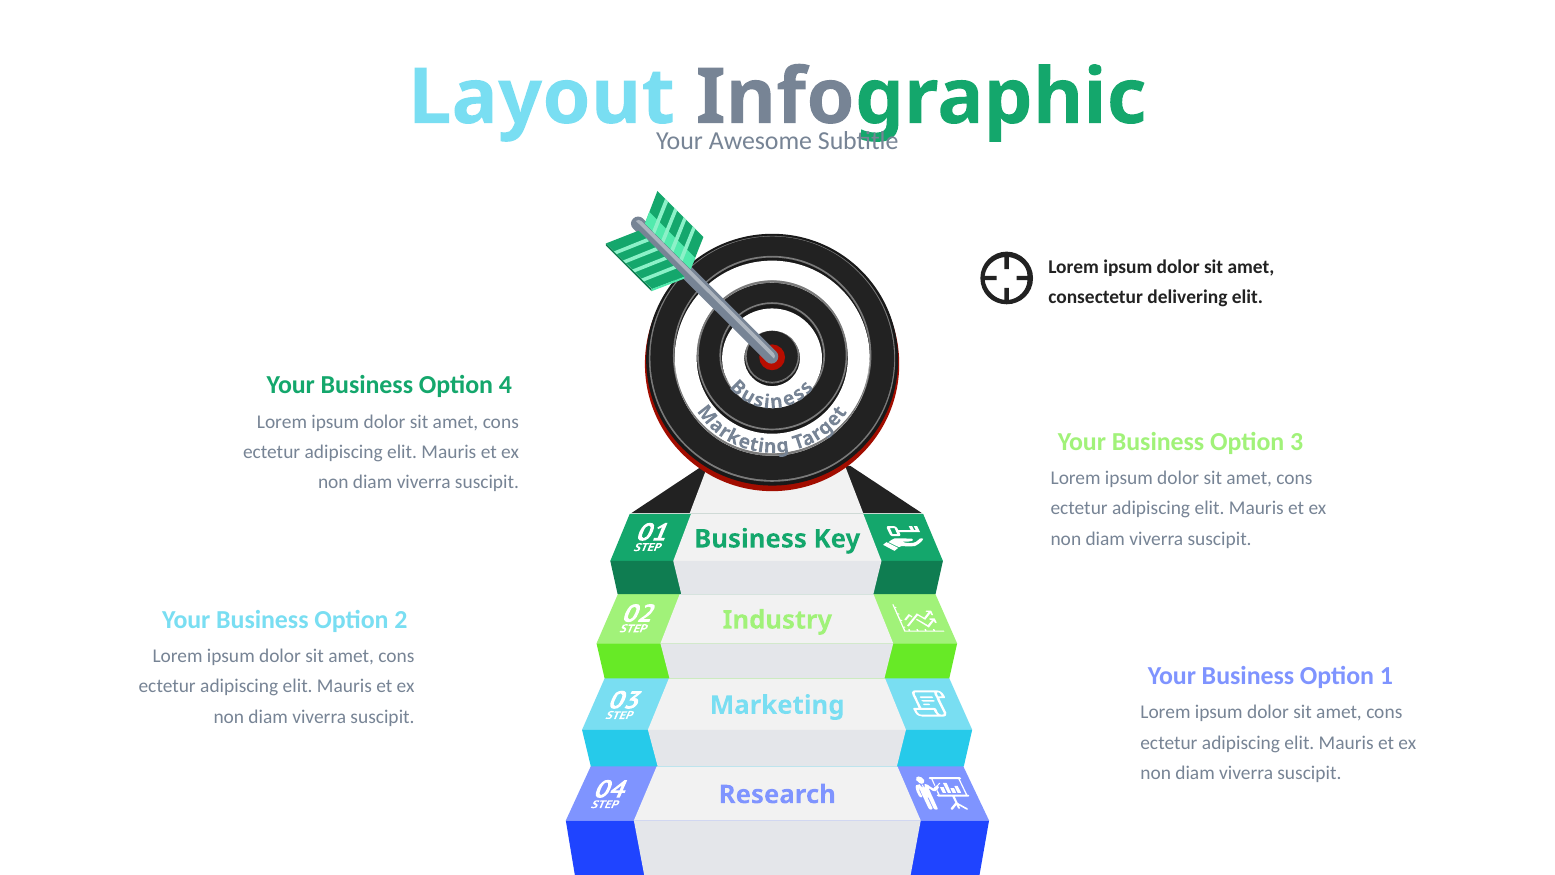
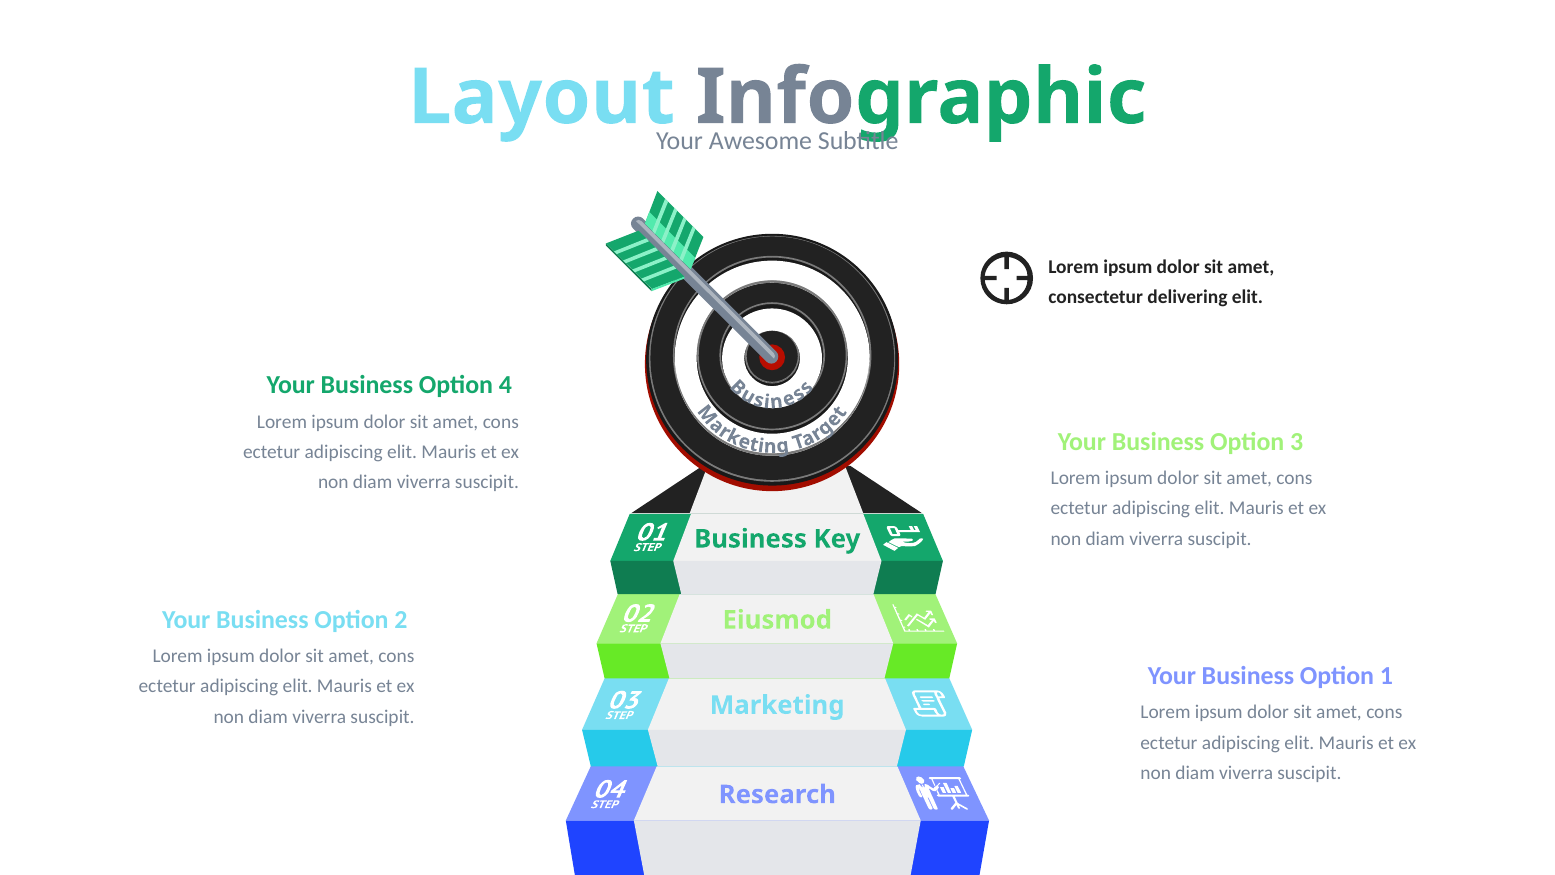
Industry: Industry -> Eiusmod
